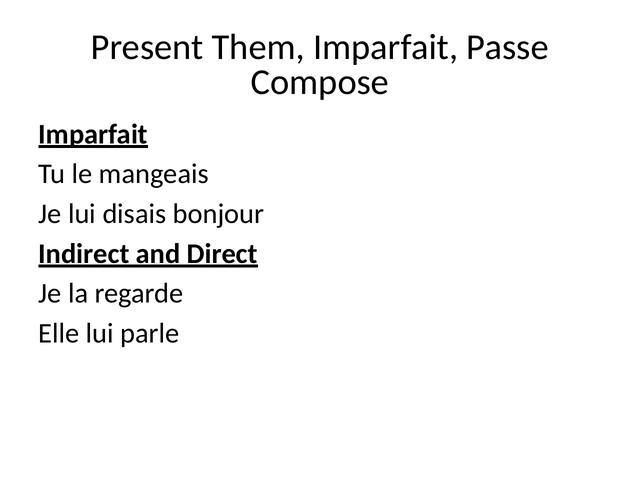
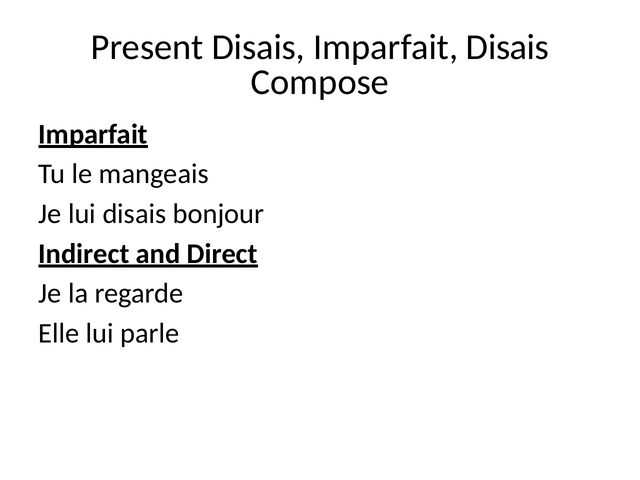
Present Them: Them -> Disais
Imparfait Passe: Passe -> Disais
